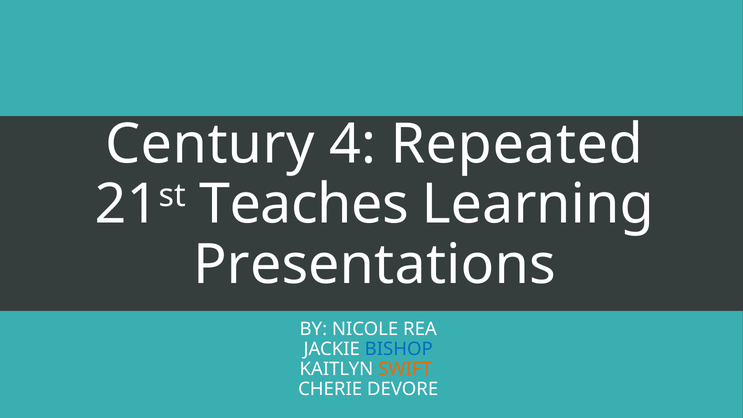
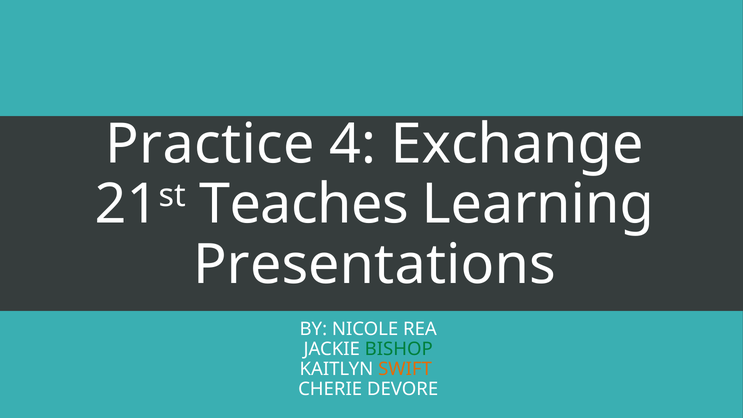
Century: Century -> Practice
Repeated: Repeated -> Exchange
BISHOP colour: blue -> green
